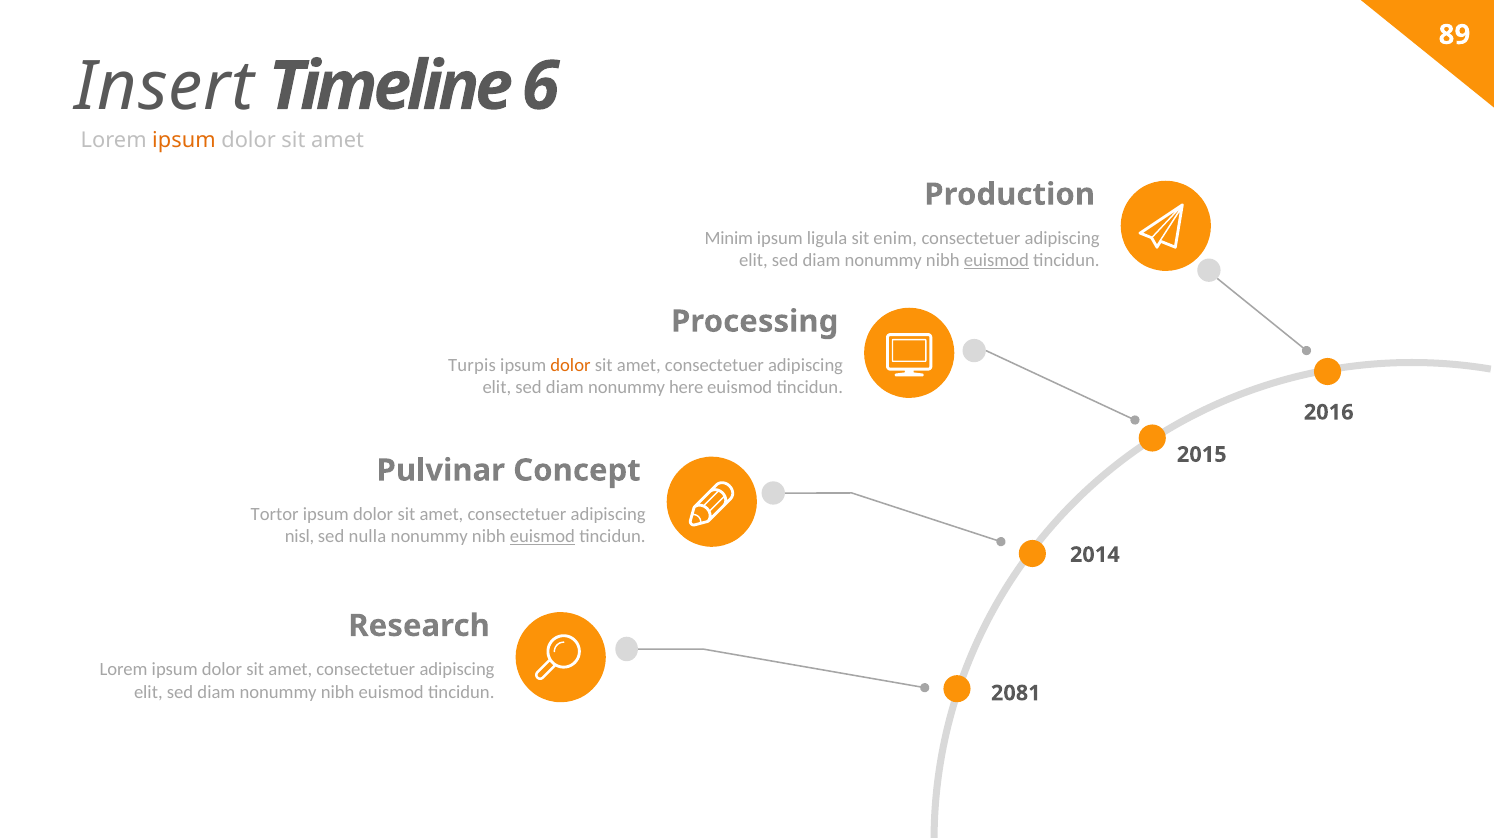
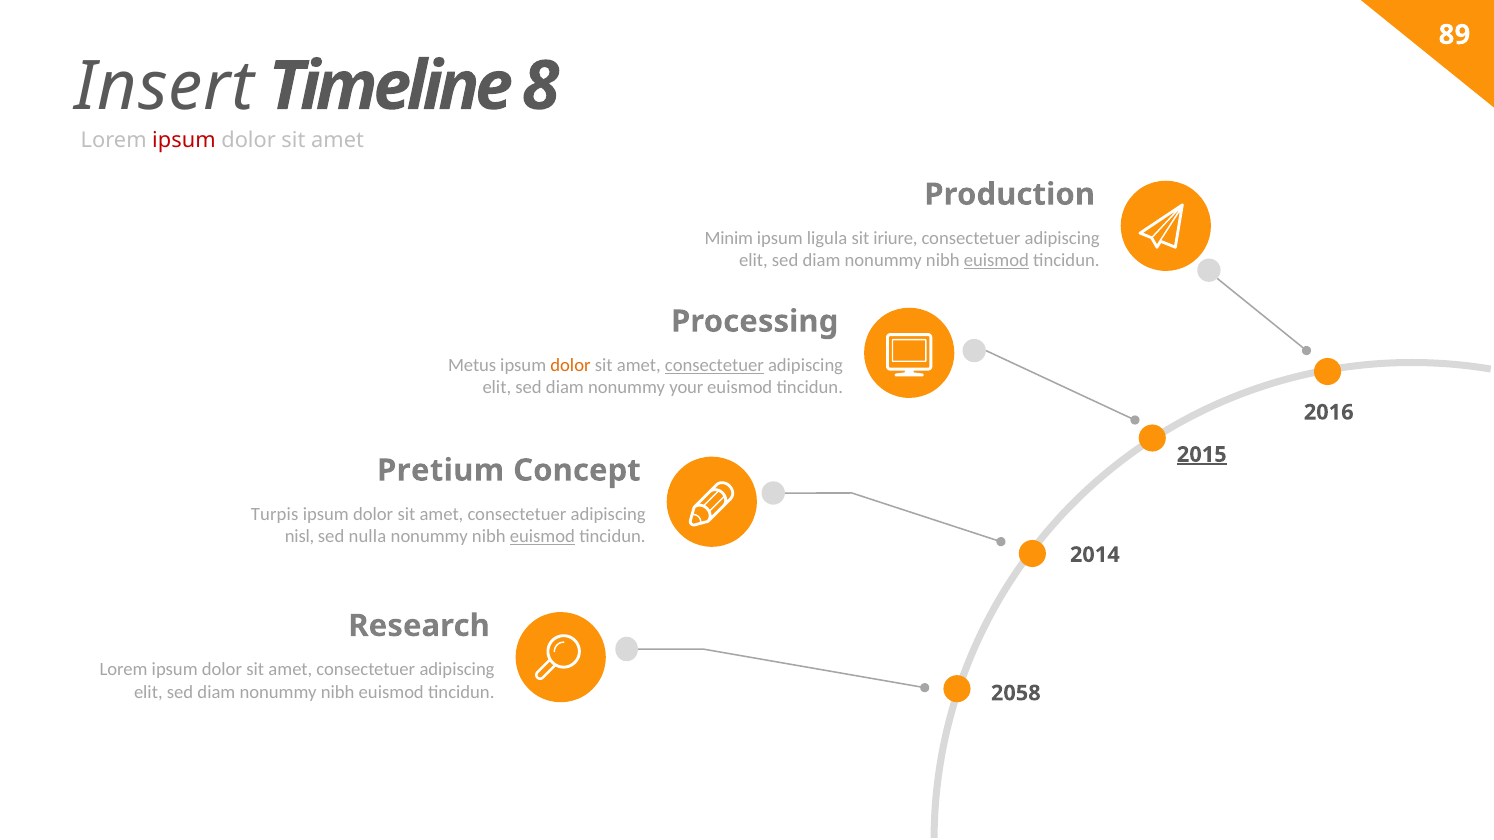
6: 6 -> 8
ipsum at (184, 140) colour: orange -> red
enim: enim -> iriure
Turpis: Turpis -> Metus
consectetuer at (714, 365) underline: none -> present
here: here -> your
2015 underline: none -> present
Pulvinar: Pulvinar -> Pretium
Tortor: Tortor -> Turpis
2081: 2081 -> 2058
